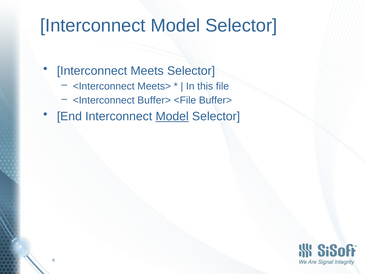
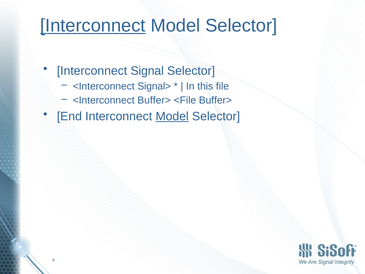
Interconnect at (93, 26) underline: none -> present
Meets: Meets -> Signal
Meets>: Meets> -> Signal>
